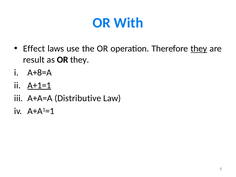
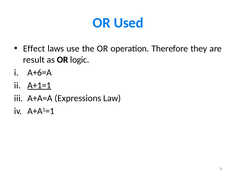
With: With -> Used
they at (199, 49) underline: present -> none
OR they: they -> logic
A+8=A: A+8=A -> A+6=A
Distributive: Distributive -> Expressions
